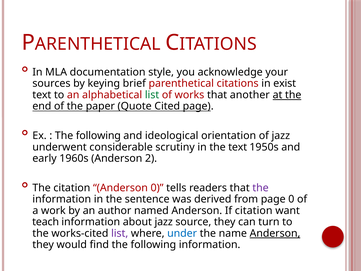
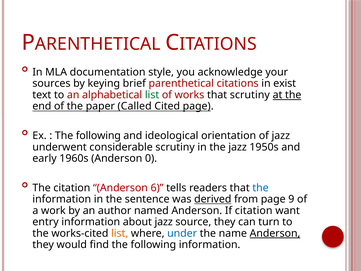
that another: another -> scrutiny
Quote: Quote -> Called
the text: text -> jazz
2: 2 -> 0
Anderson 0: 0 -> 6
the at (261, 188) colour: purple -> blue
derived underline: none -> present
page 0: 0 -> 9
teach: teach -> entry
list at (120, 233) colour: purple -> orange
